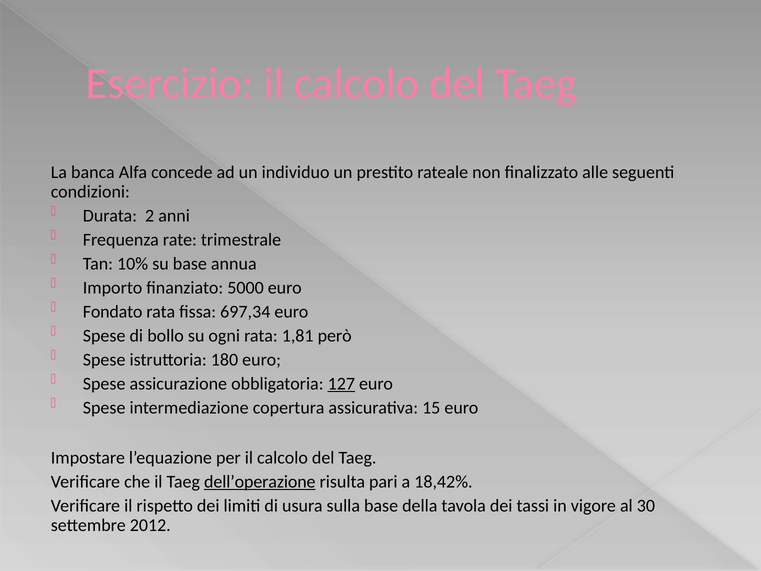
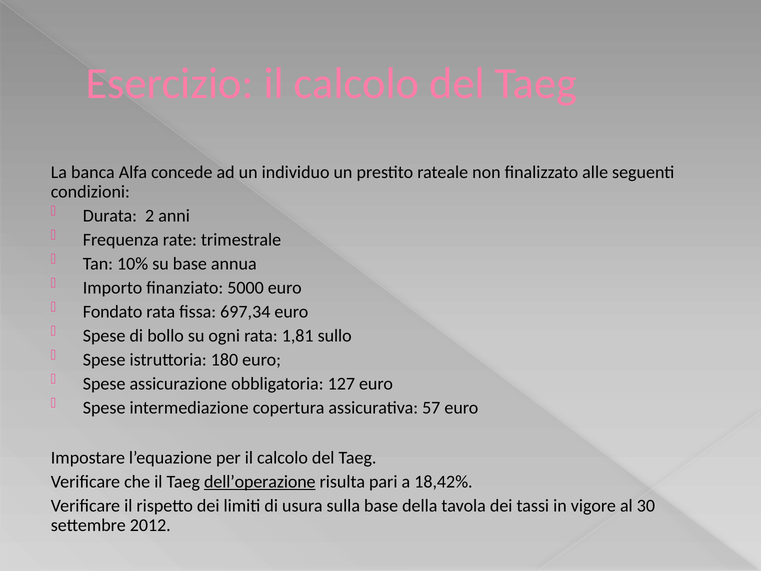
però: però -> sullo
127 underline: present -> none
15: 15 -> 57
